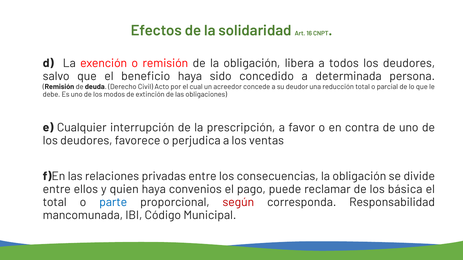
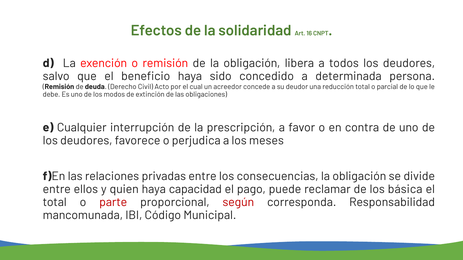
ventas: ventas -> meses
convenios: convenios -> capacidad
parte colour: blue -> red
